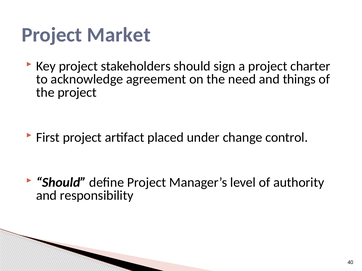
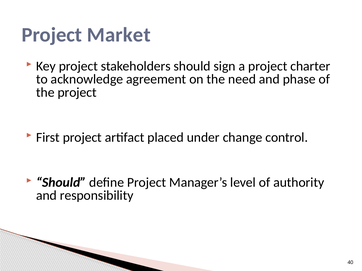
things: things -> phase
